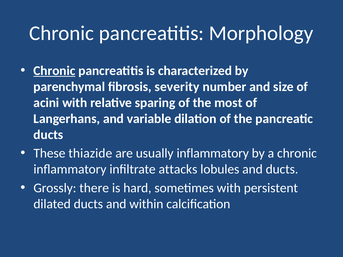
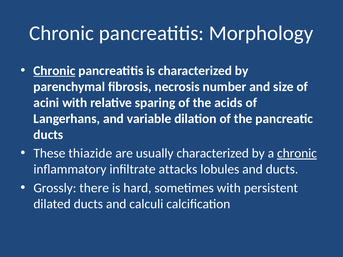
severity: severity -> necrosis
most: most -> acids
usually inflammatory: inflammatory -> characterized
chronic at (297, 153) underline: none -> present
within: within -> calculi
